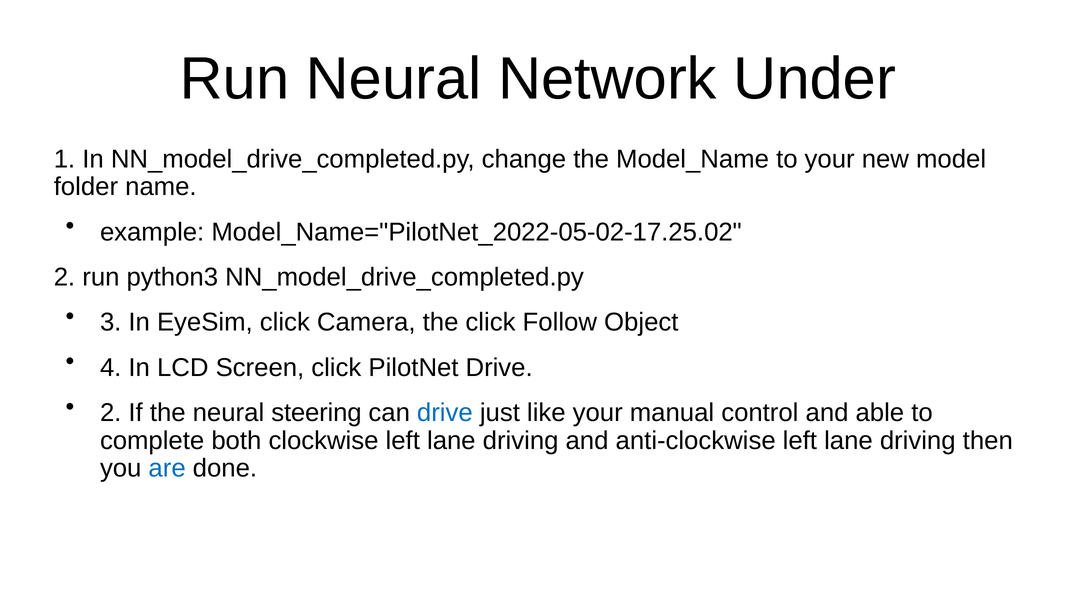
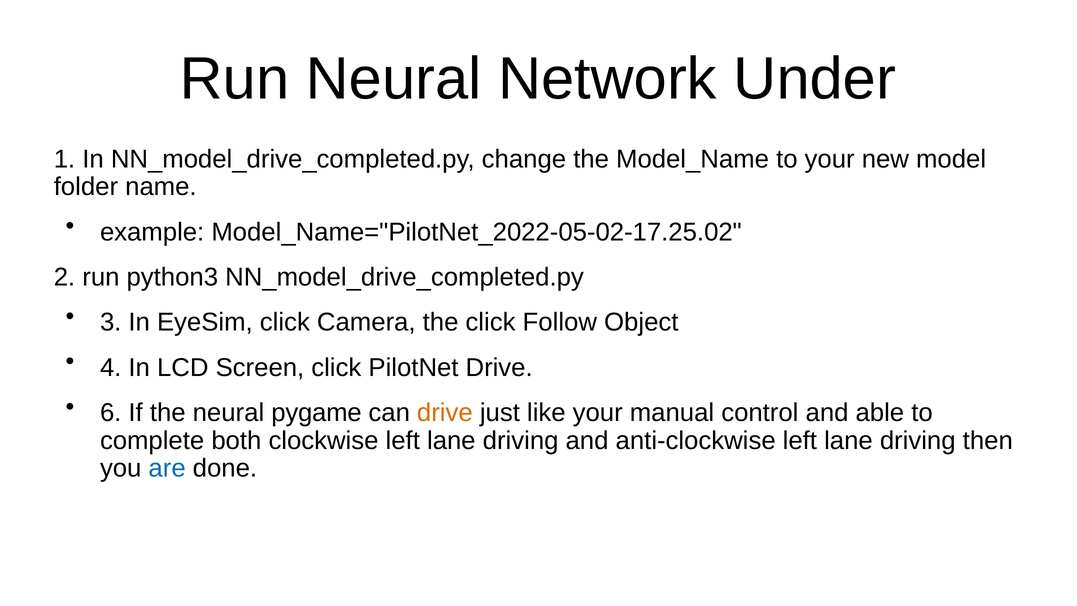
2 at (111, 413): 2 -> 6
steering: steering -> pygame
drive at (445, 413) colour: blue -> orange
